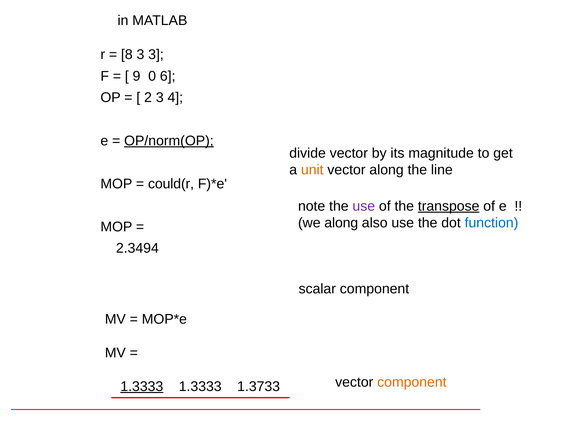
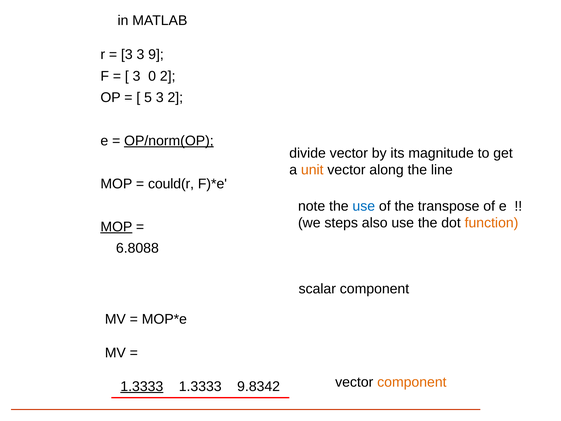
8 at (127, 55): 8 -> 3
3 3: 3 -> 9
9 at (137, 76): 9 -> 3
0 6: 6 -> 2
2: 2 -> 5
3 4: 4 -> 2
use at (364, 206) colour: purple -> blue
transpose underline: present -> none
we along: along -> steps
function colour: blue -> orange
MOP at (116, 227) underline: none -> present
2.3494: 2.3494 -> 6.8088
1.3733: 1.3733 -> 9.8342
